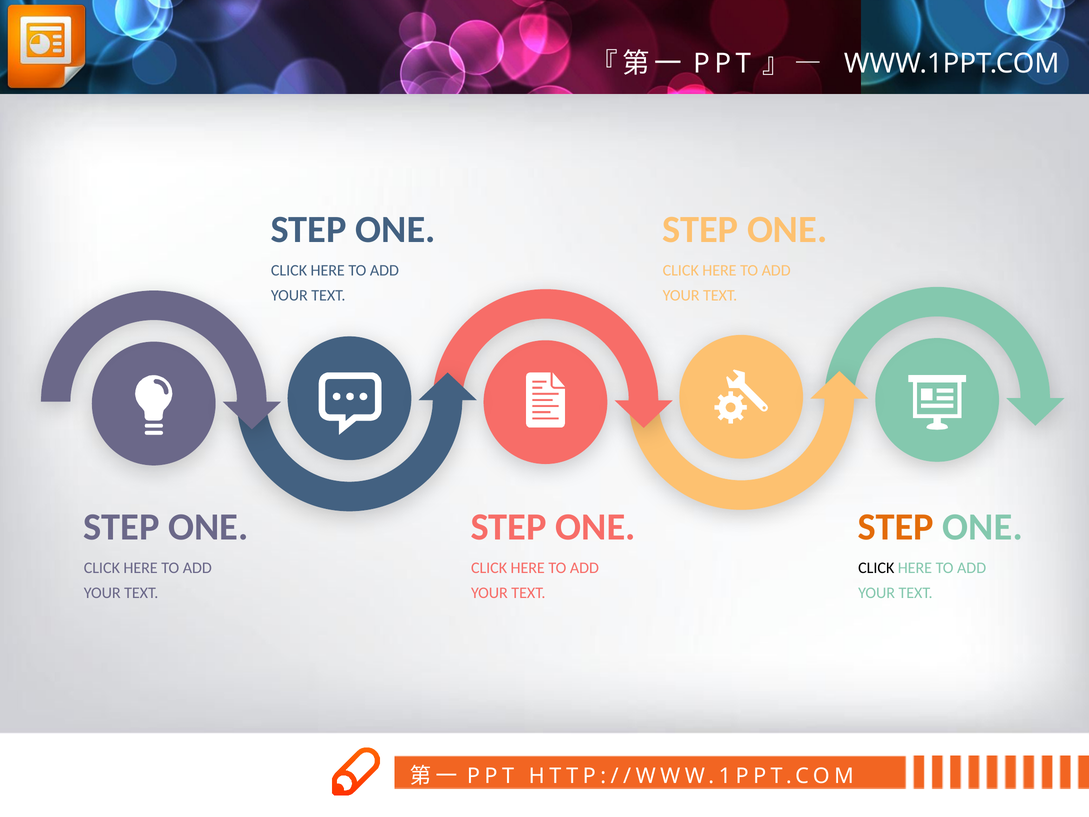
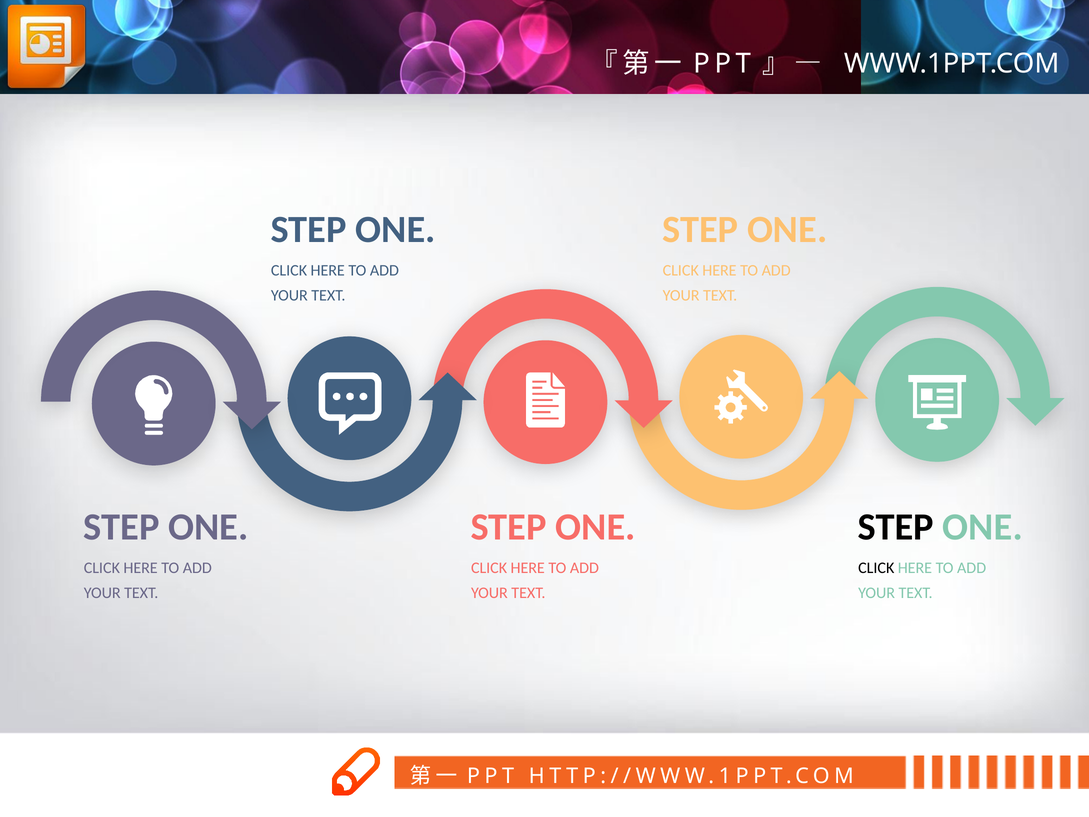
STEP at (896, 527) colour: orange -> black
